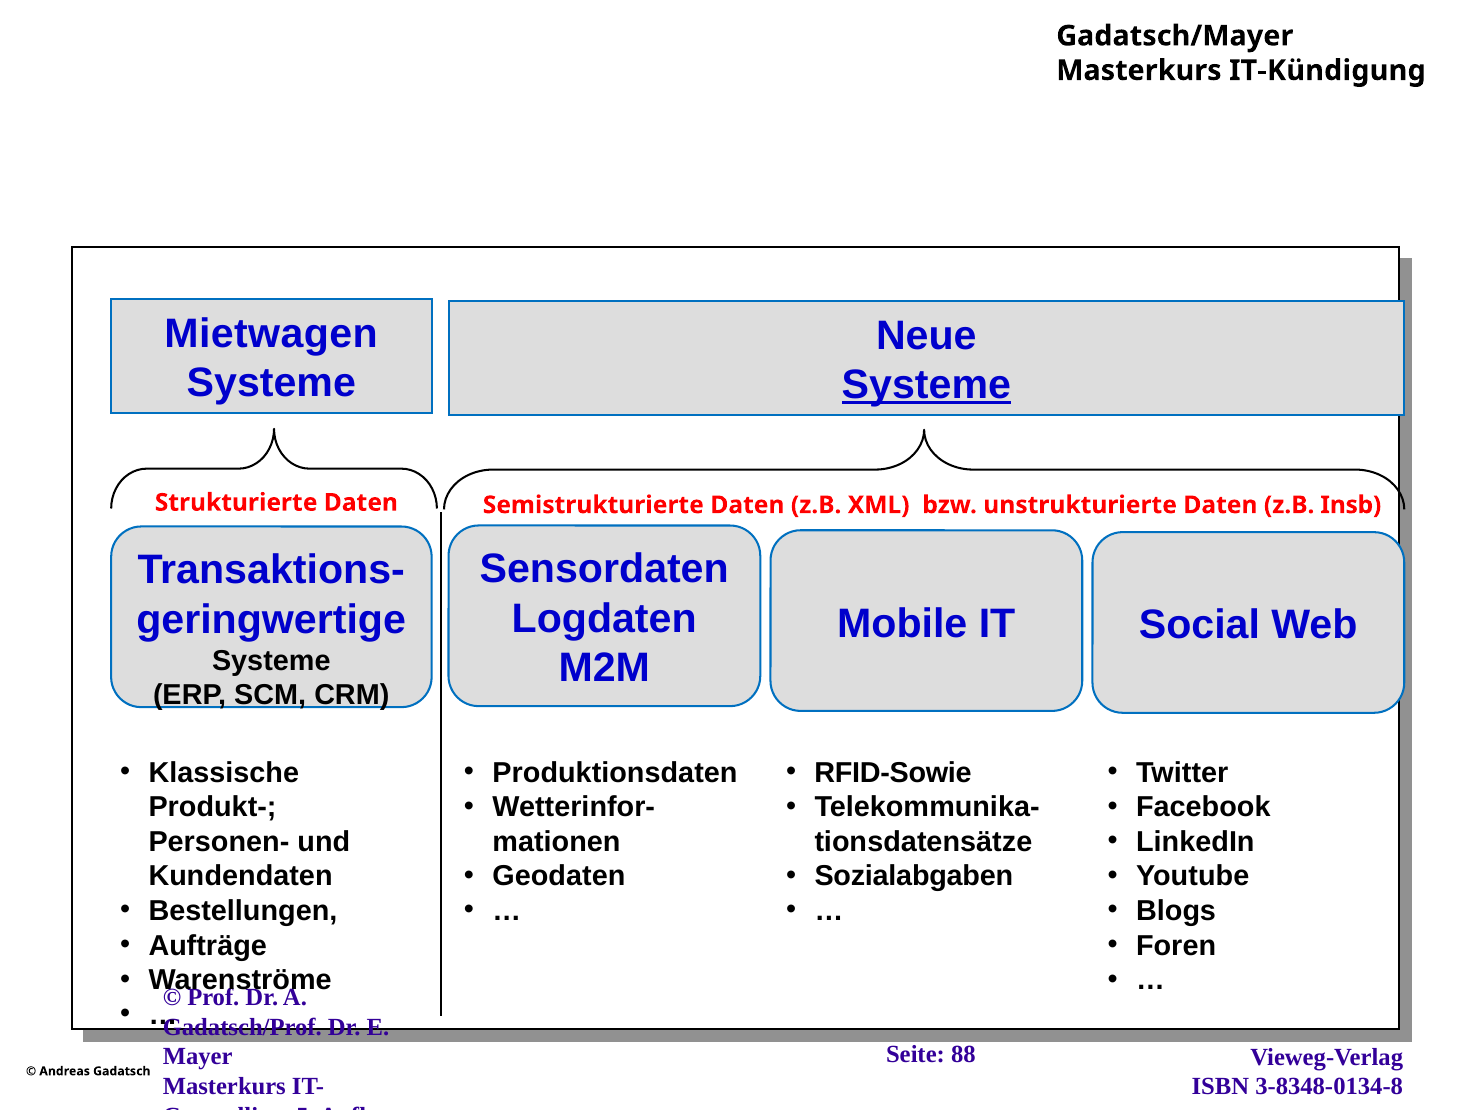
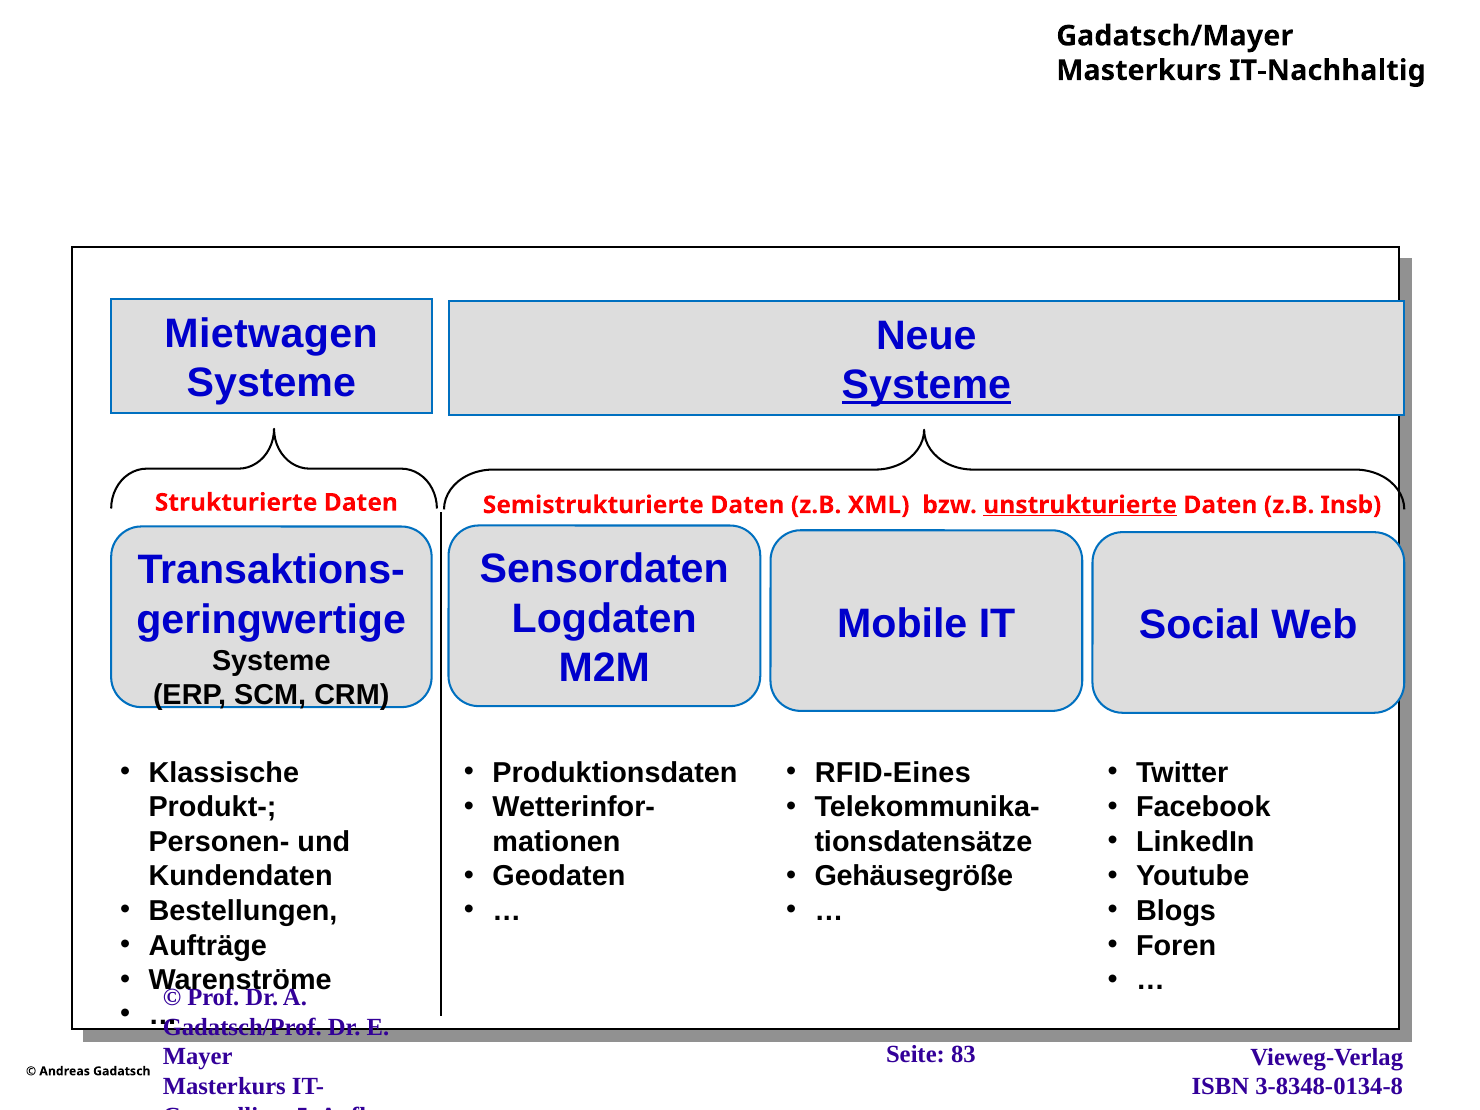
IT-Kündigung: IT-Kündigung -> IT-Nachhaltig
unstrukturierte underline: none -> present
RFID-Sowie: RFID-Sowie -> RFID-Eines
Sozialabgaben: Sozialabgaben -> Gehäusegröße
88: 88 -> 83
